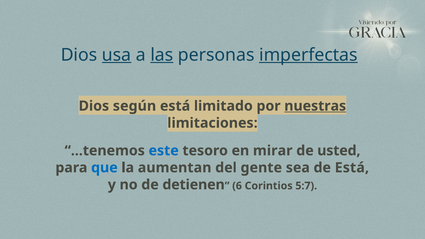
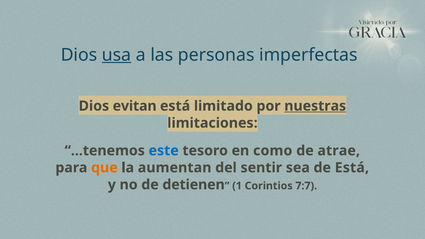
las underline: present -> none
imperfectas underline: present -> none
según: según -> evitan
mirar: mirar -> como
usted: usted -> atrae
que colour: blue -> orange
gente: gente -> sentir
6: 6 -> 1
5:7: 5:7 -> 7:7
